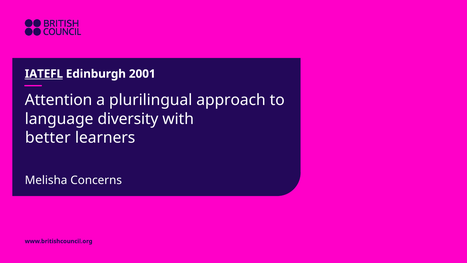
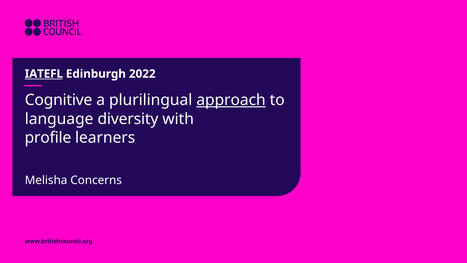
2001: 2001 -> 2022
Attention: Attention -> Cognitive
approach underline: none -> present
better: better -> profile
